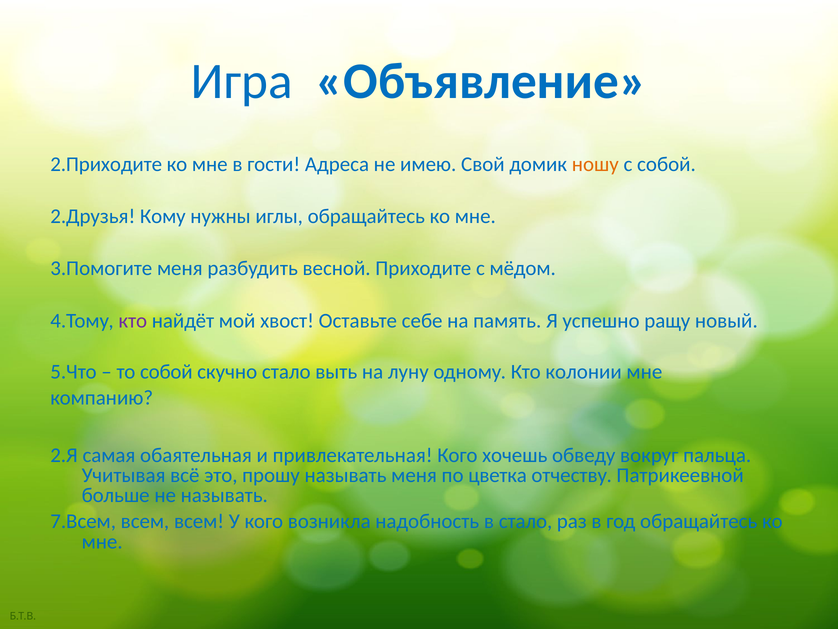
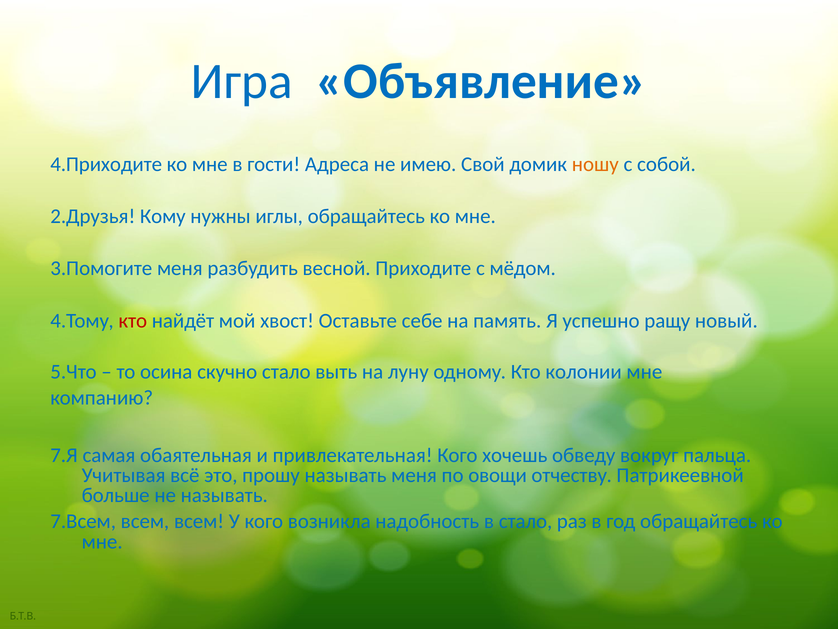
2.Приходите: 2.Приходите -> 4.Приходите
кто at (133, 320) colour: purple -> red
то собой: собой -> осина
2.Я: 2.Я -> 7.Я
цветка: цветка -> овощи
